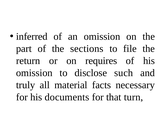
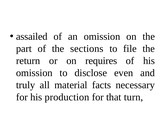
inferred: inferred -> assailed
such: such -> even
documents: documents -> production
